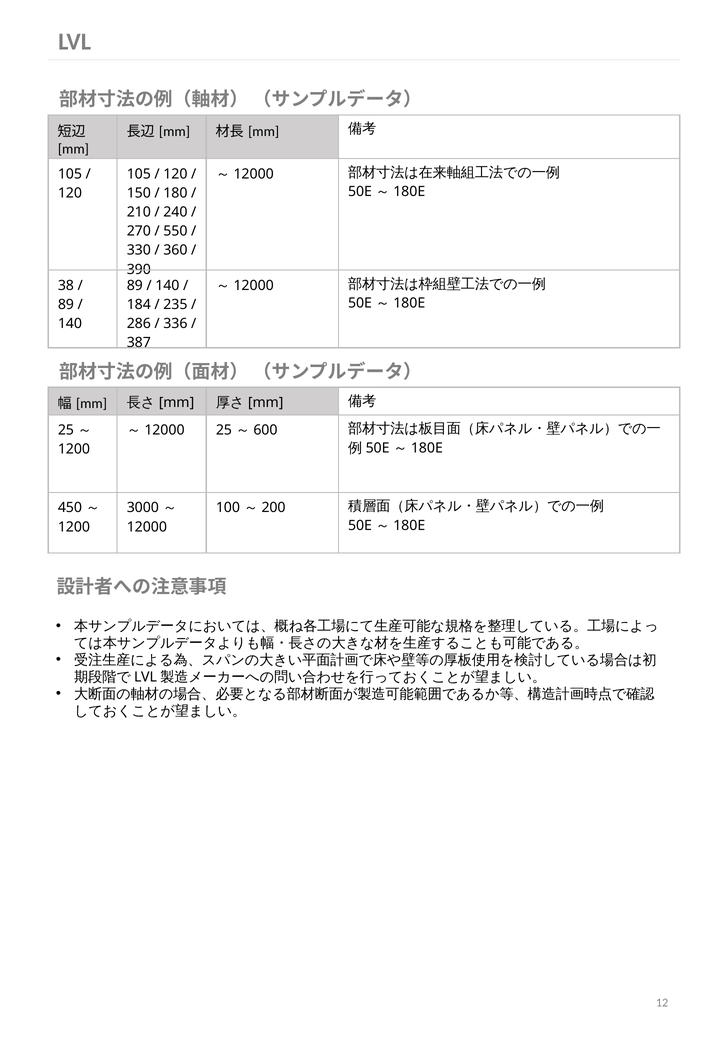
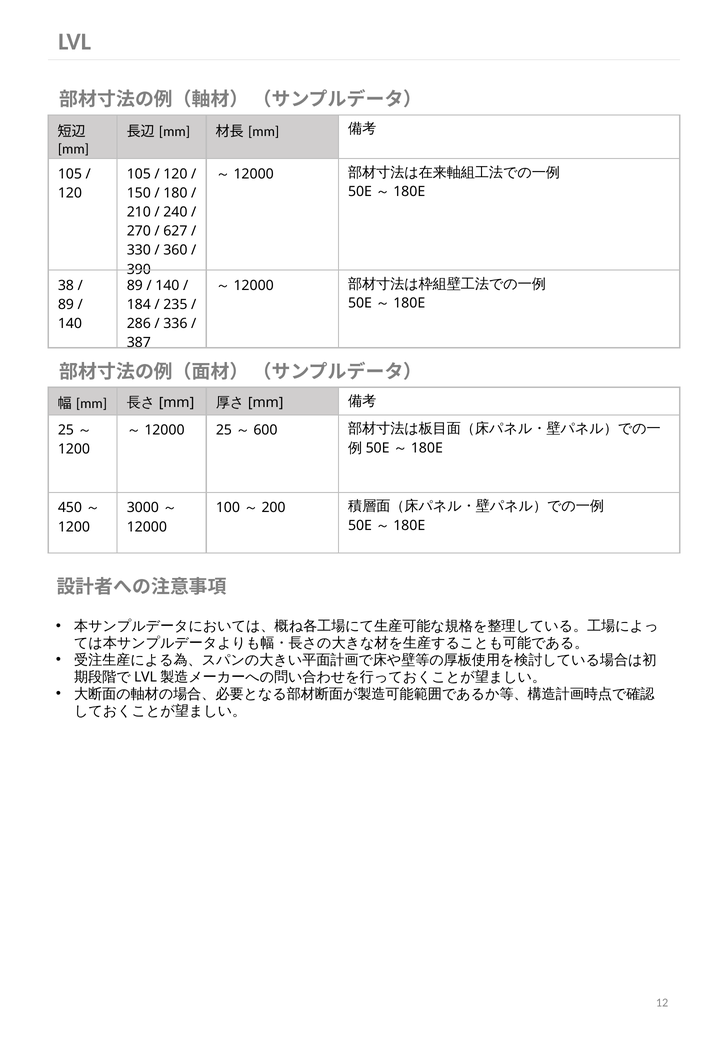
550: 550 -> 627
